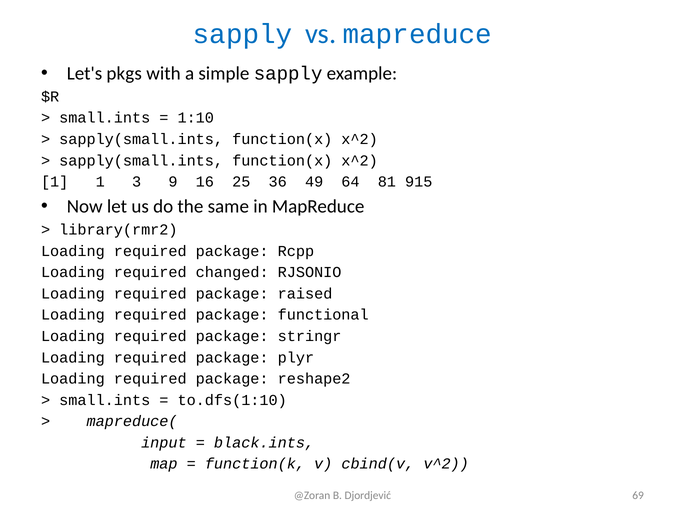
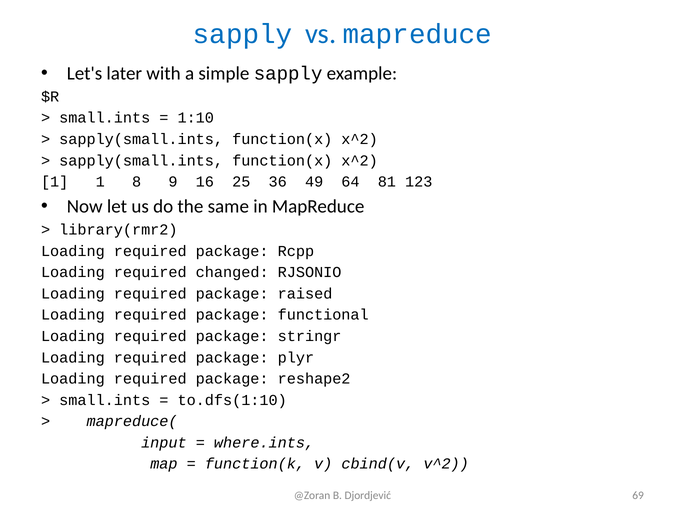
pkgs: pkgs -> later
3: 3 -> 8
915: 915 -> 123
black.ints: black.ints -> where.ints
